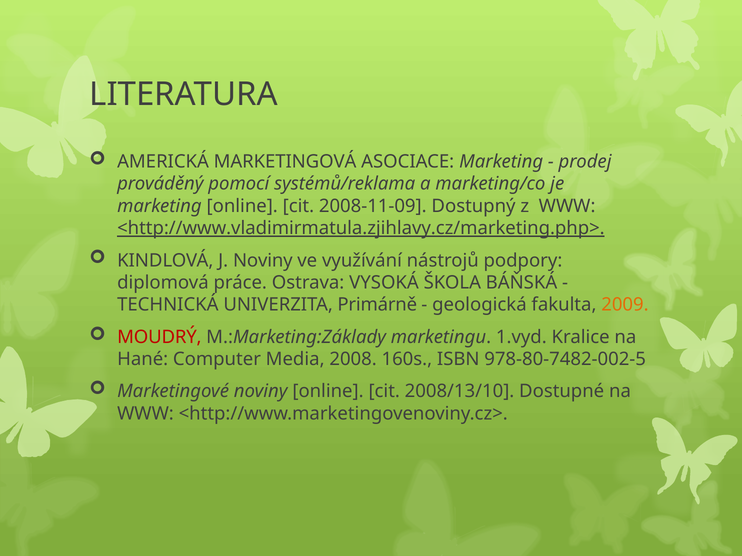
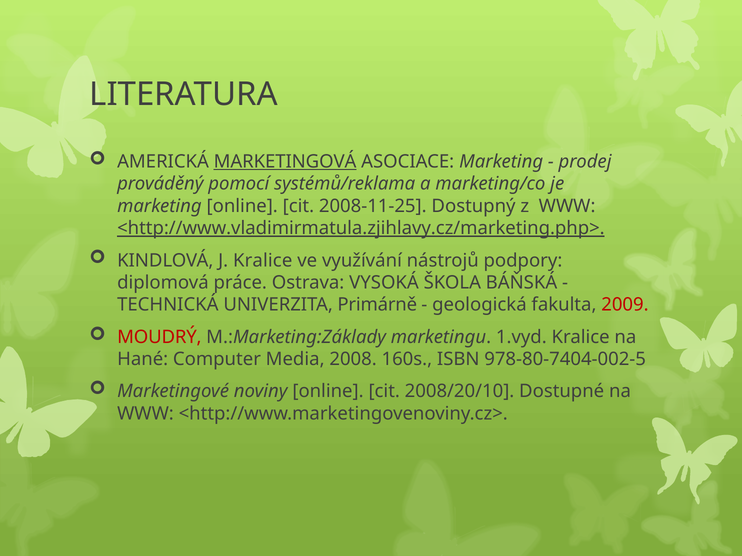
MARKETINGOVÁ underline: none -> present
2008-11-09: 2008-11-09 -> 2008-11-25
J Noviny: Noviny -> Kralice
2009 colour: orange -> red
978-80-7482-002-5: 978-80-7482-002-5 -> 978-80-7404-002-5
2008/13/10: 2008/13/10 -> 2008/20/10
